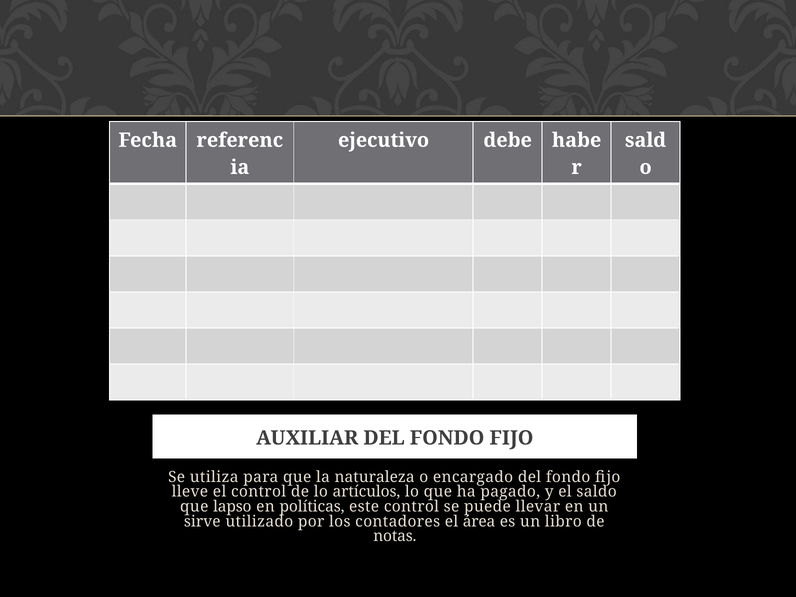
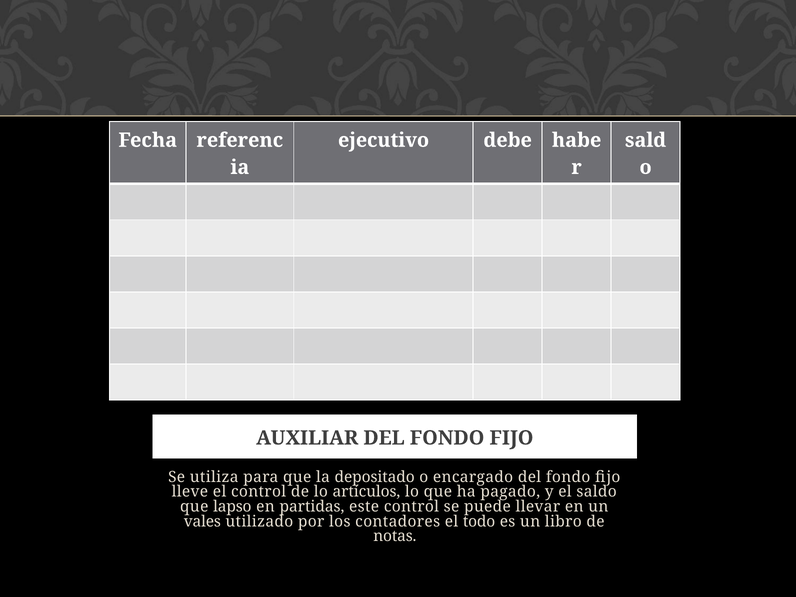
naturaleza: naturaleza -> depositado
políticas: políticas -> partidas
sirve: sirve -> vales
área: área -> todo
